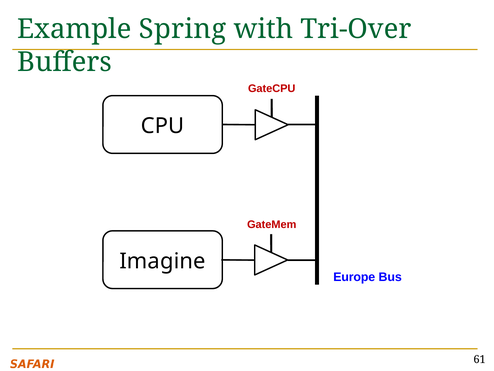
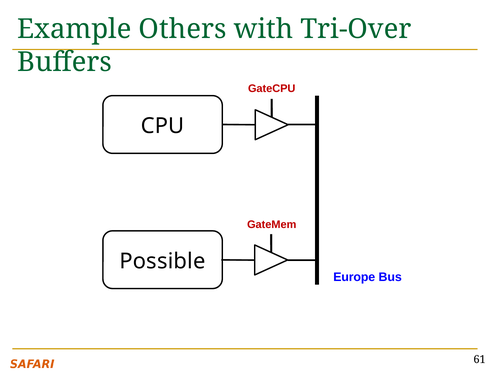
Spring: Spring -> Others
Imagine: Imagine -> Possible
